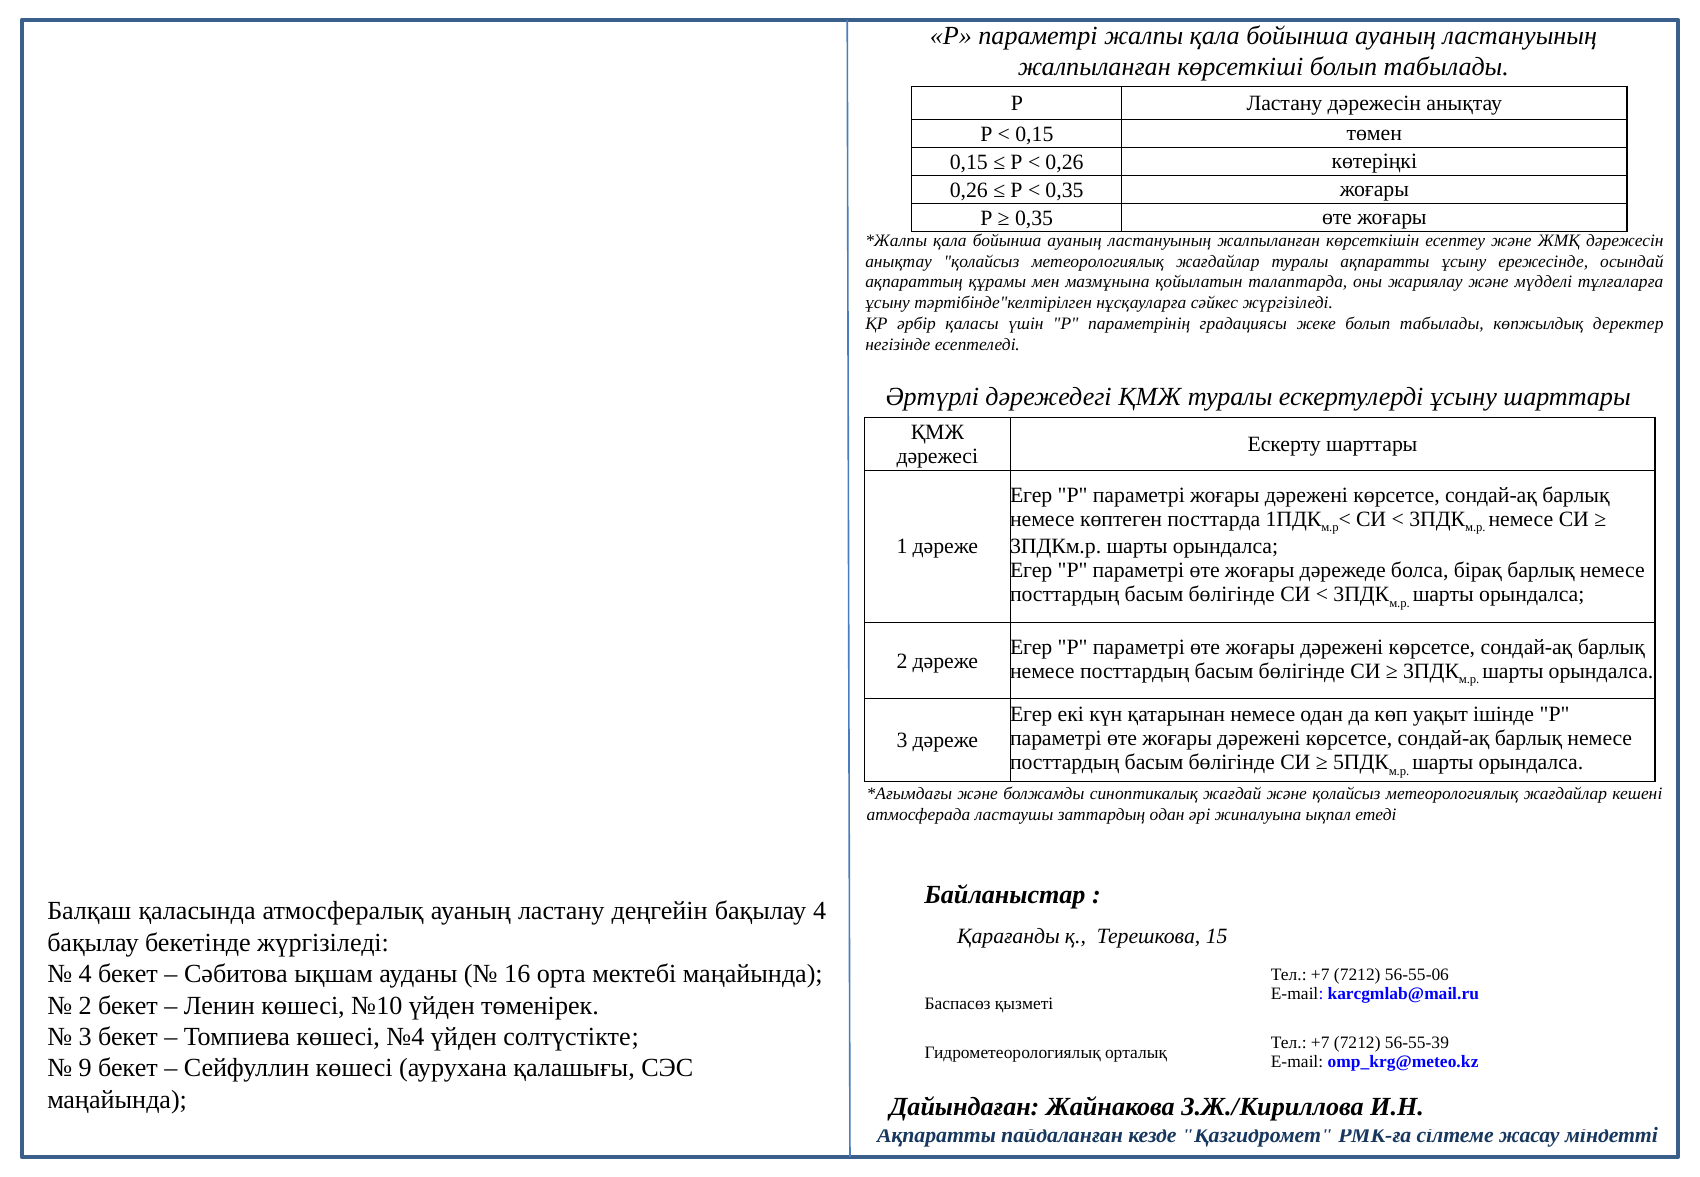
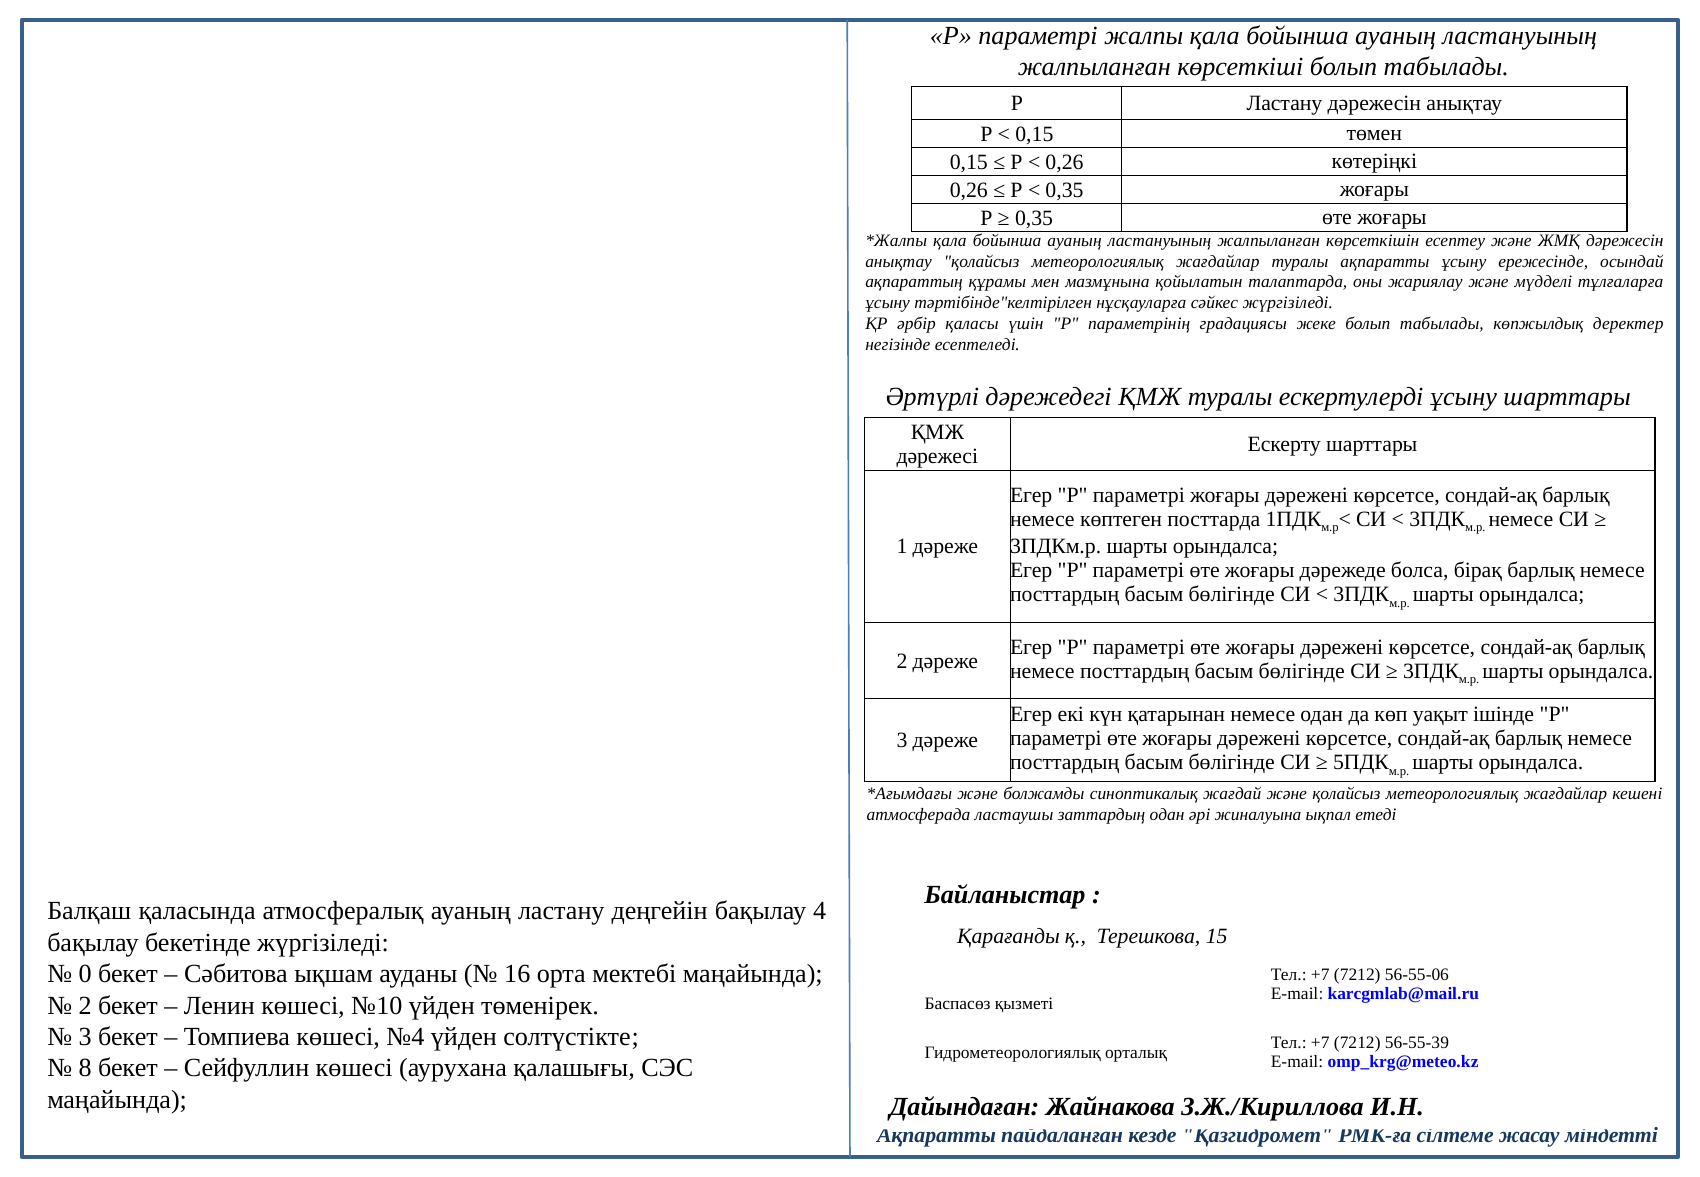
4 at (85, 974): 4 -> 0
9: 9 -> 8
